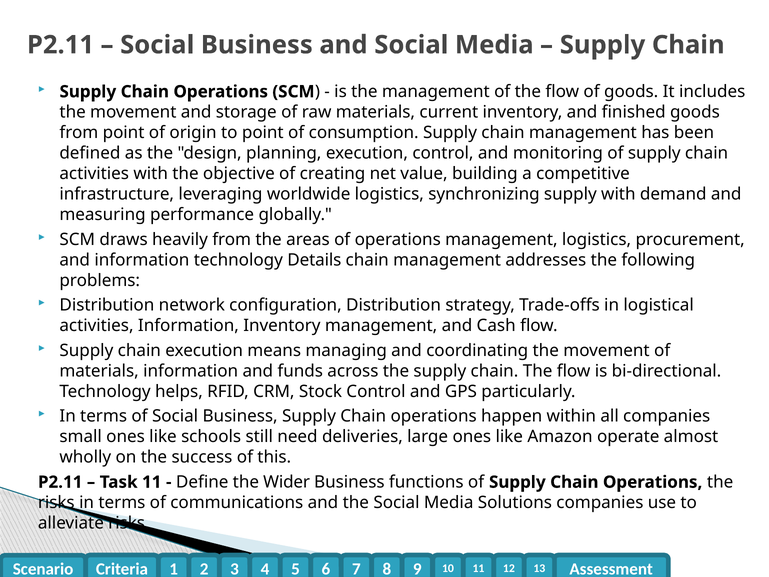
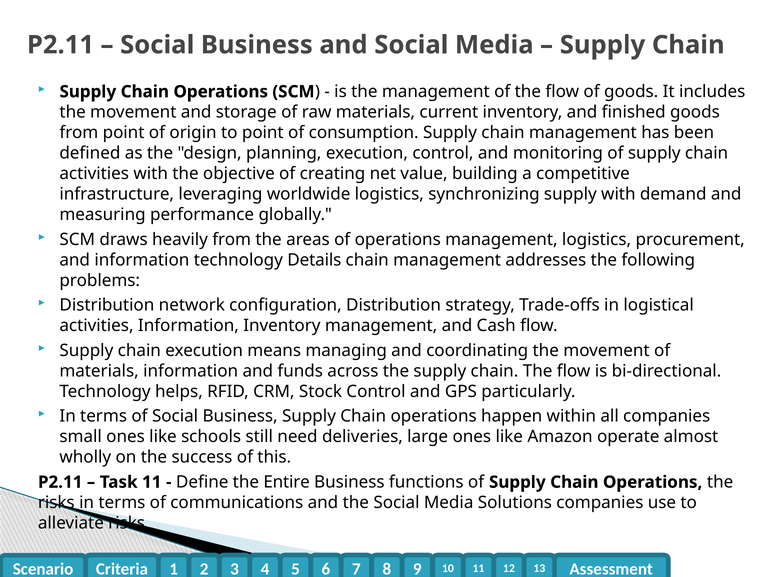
Wider: Wider -> Entire
